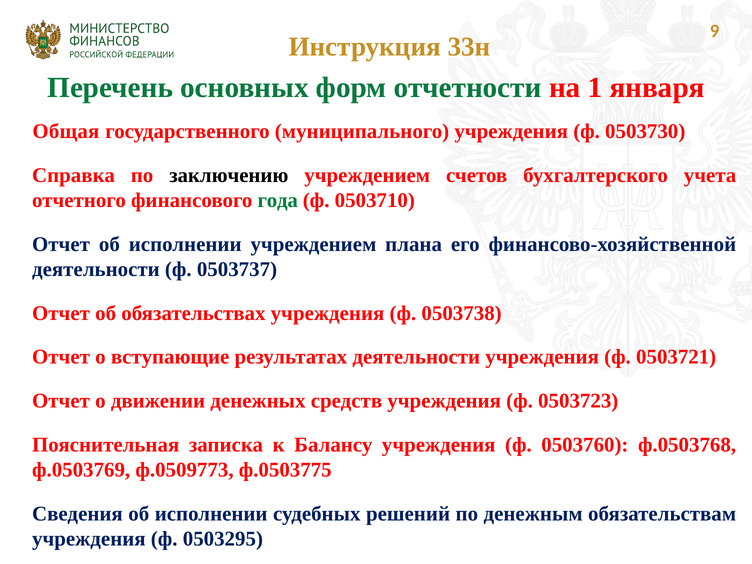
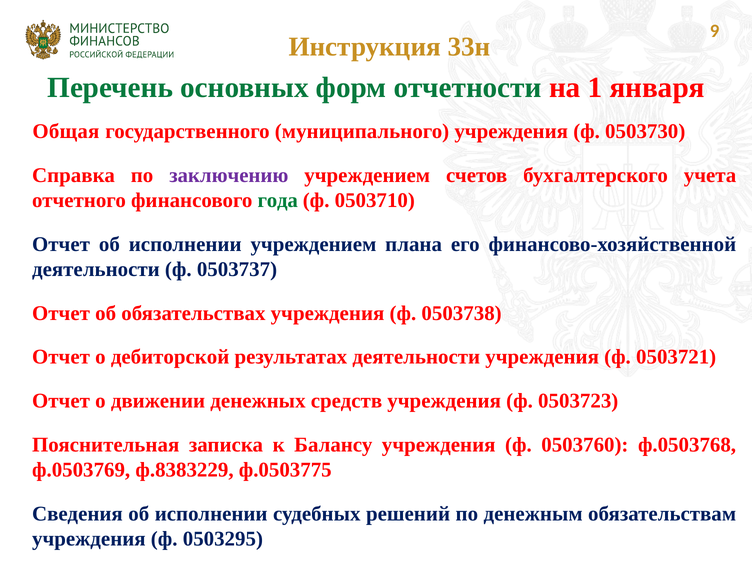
заключению colour: black -> purple
вступающие: вступающие -> дебиторской
ф.0509773: ф.0509773 -> ф.8383229
